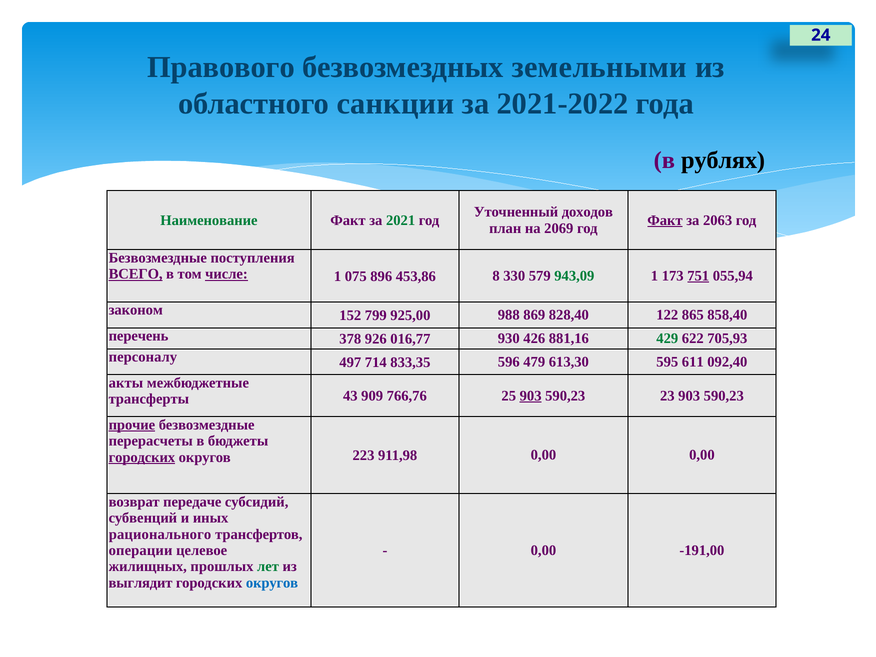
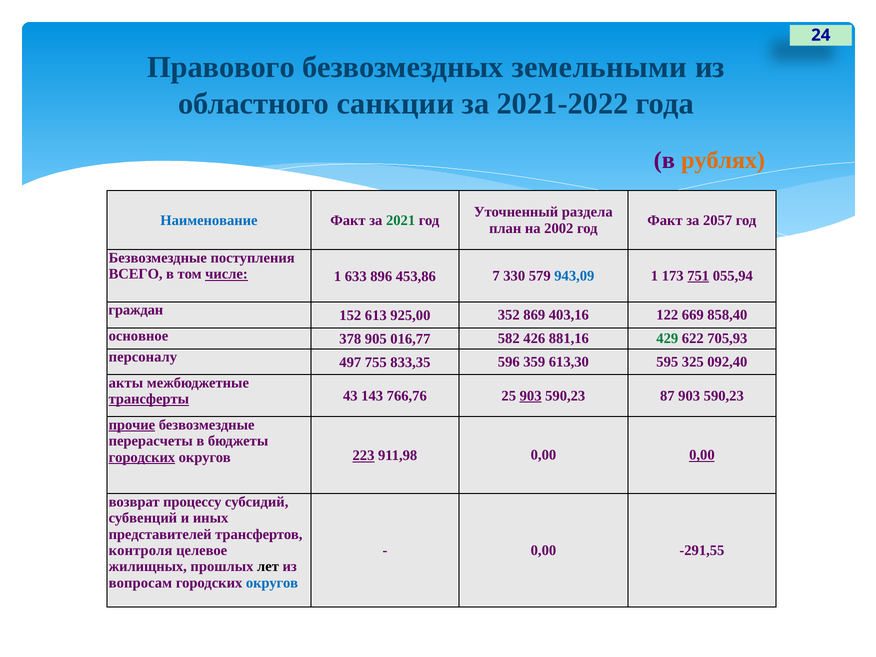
рублях colour: black -> orange
доходов: доходов -> раздела
Наименование colour: green -> blue
Факт at (665, 220) underline: present -> none
2063: 2063 -> 2057
2069: 2069 -> 2002
ВСЕГО underline: present -> none
075: 075 -> 633
8: 8 -> 7
943,09 colour: green -> blue
законом: законом -> граждан
799: 799 -> 613
988: 988 -> 352
828,40: 828,40 -> 403,16
865: 865 -> 669
перечень: перечень -> основное
926: 926 -> 905
930: 930 -> 582
714: 714 -> 755
479: 479 -> 359
611: 611 -> 325
трансферты underline: none -> present
909: 909 -> 143
23: 23 -> 87
223 underline: none -> present
0,00 at (702, 455) underline: none -> present
передаче: передаче -> процессу
рационального: рационального -> представителей
операции: операции -> контроля
-191,00: -191,00 -> -291,55
лет colour: green -> black
выглядит: выглядит -> вопросам
